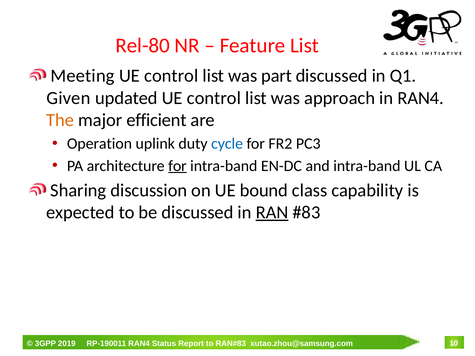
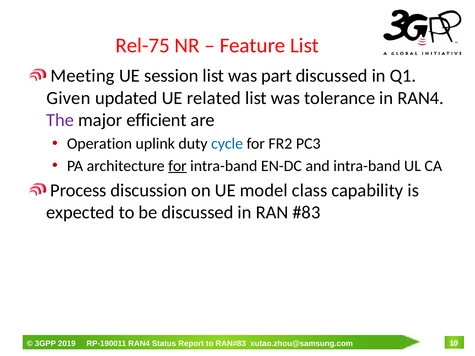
Rel-80: Rel-80 -> Rel-75
control at (171, 76): control -> session
updated UE control: control -> related
approach: approach -> tolerance
The colour: orange -> purple
Sharing: Sharing -> Process
bound: bound -> model
RAN underline: present -> none
